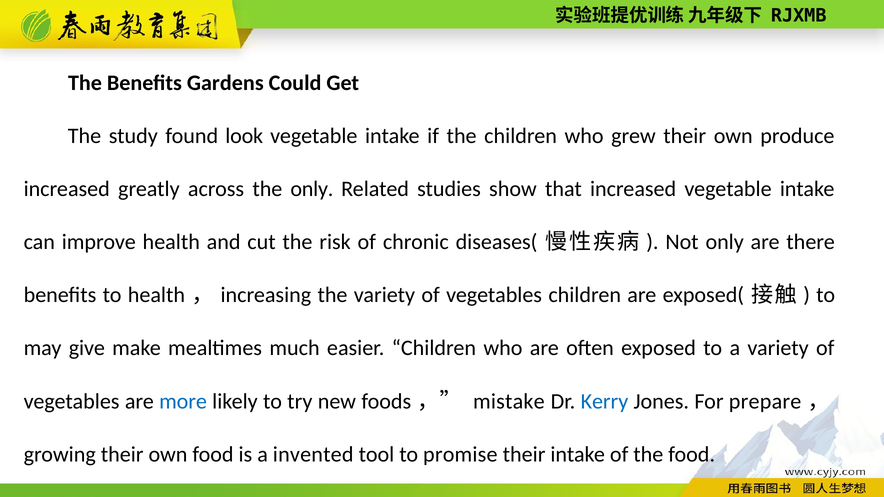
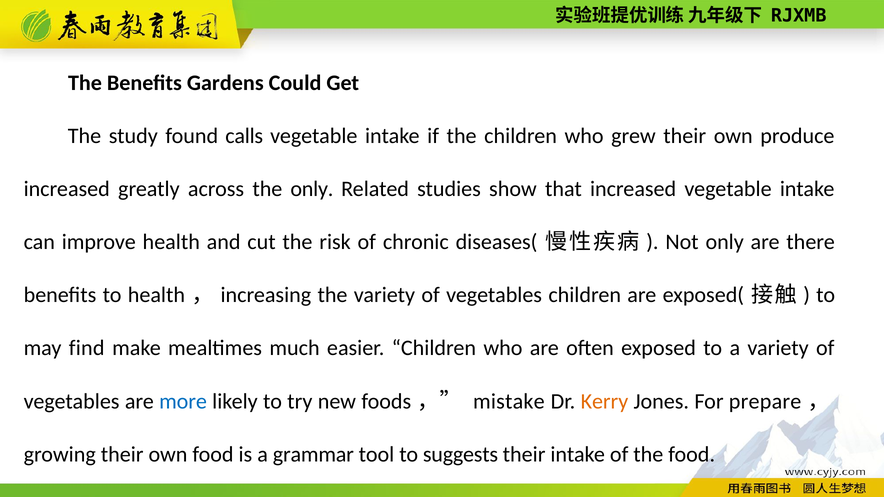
look: look -> calls
give: give -> find
Kerry colour: blue -> orange
invented: invented -> grammar
promise: promise -> suggests
